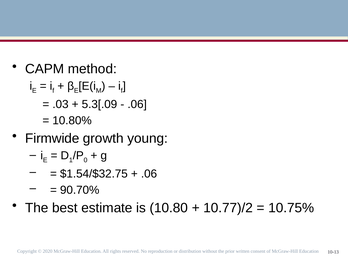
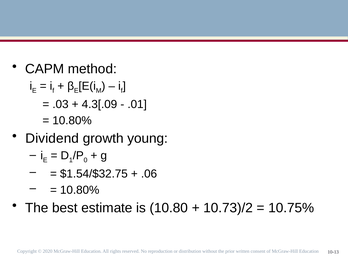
5.3[.09: 5.3[.09 -> 4.3[.09
.06 at (137, 104): .06 -> .01
Firmwide: Firmwide -> Dividend
90.70% at (80, 190): 90.70% -> 10.80%
10.77)/2: 10.77)/2 -> 10.73)/2
